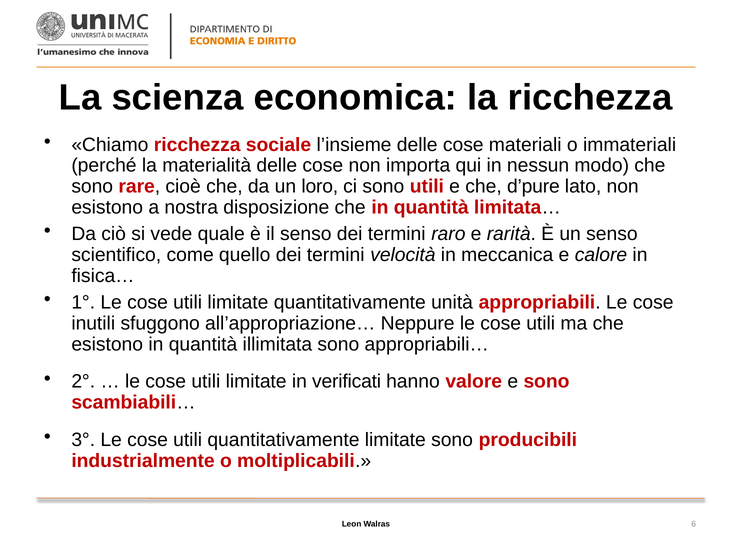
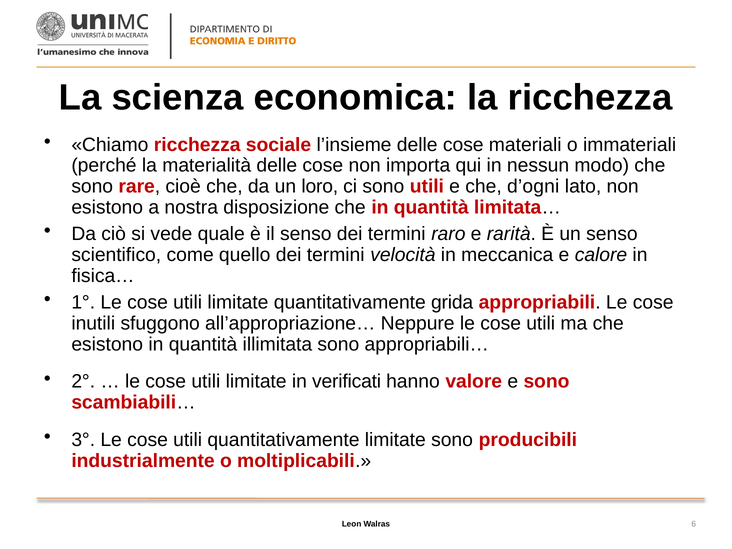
d’pure: d’pure -> d’ogni
unità: unità -> grida
